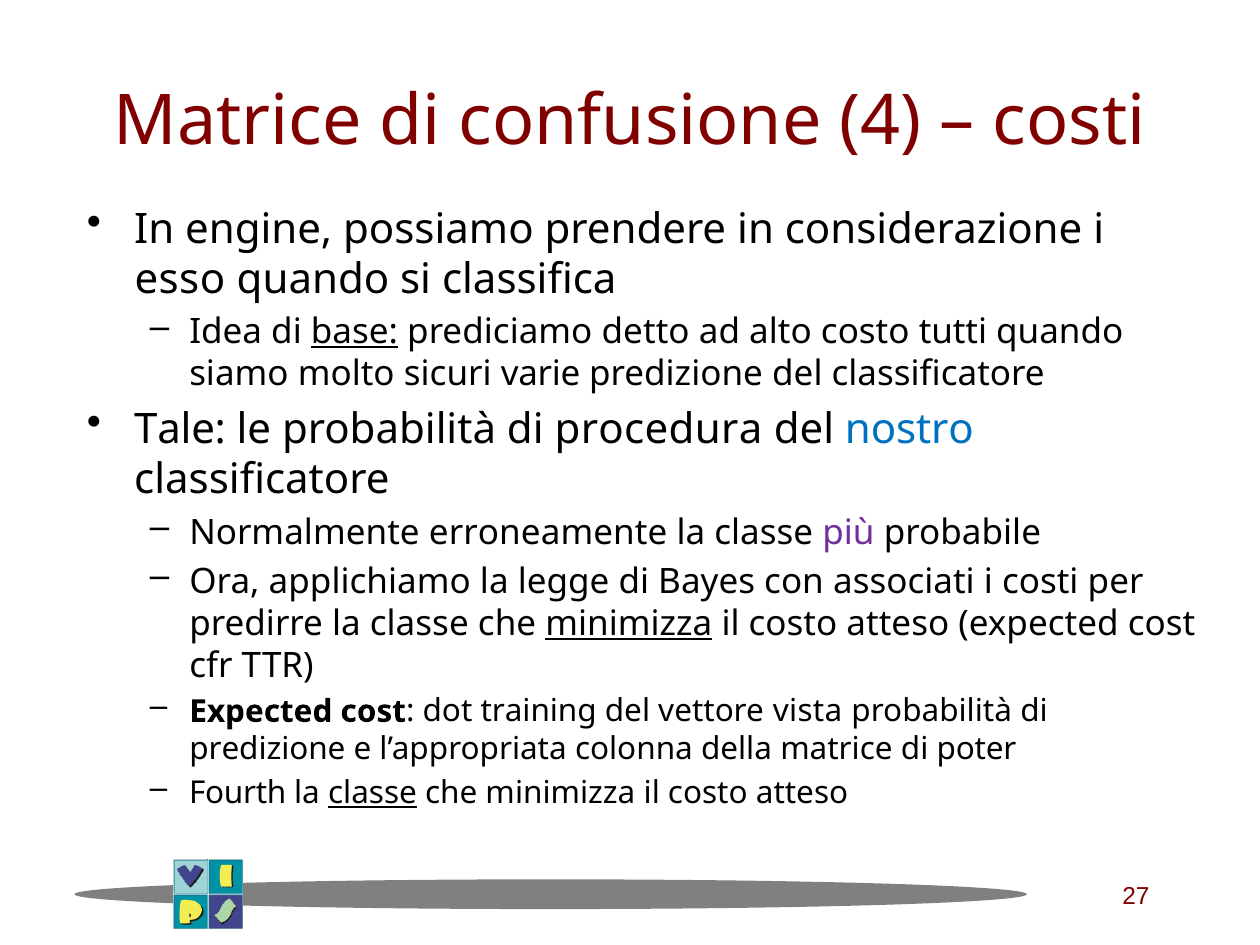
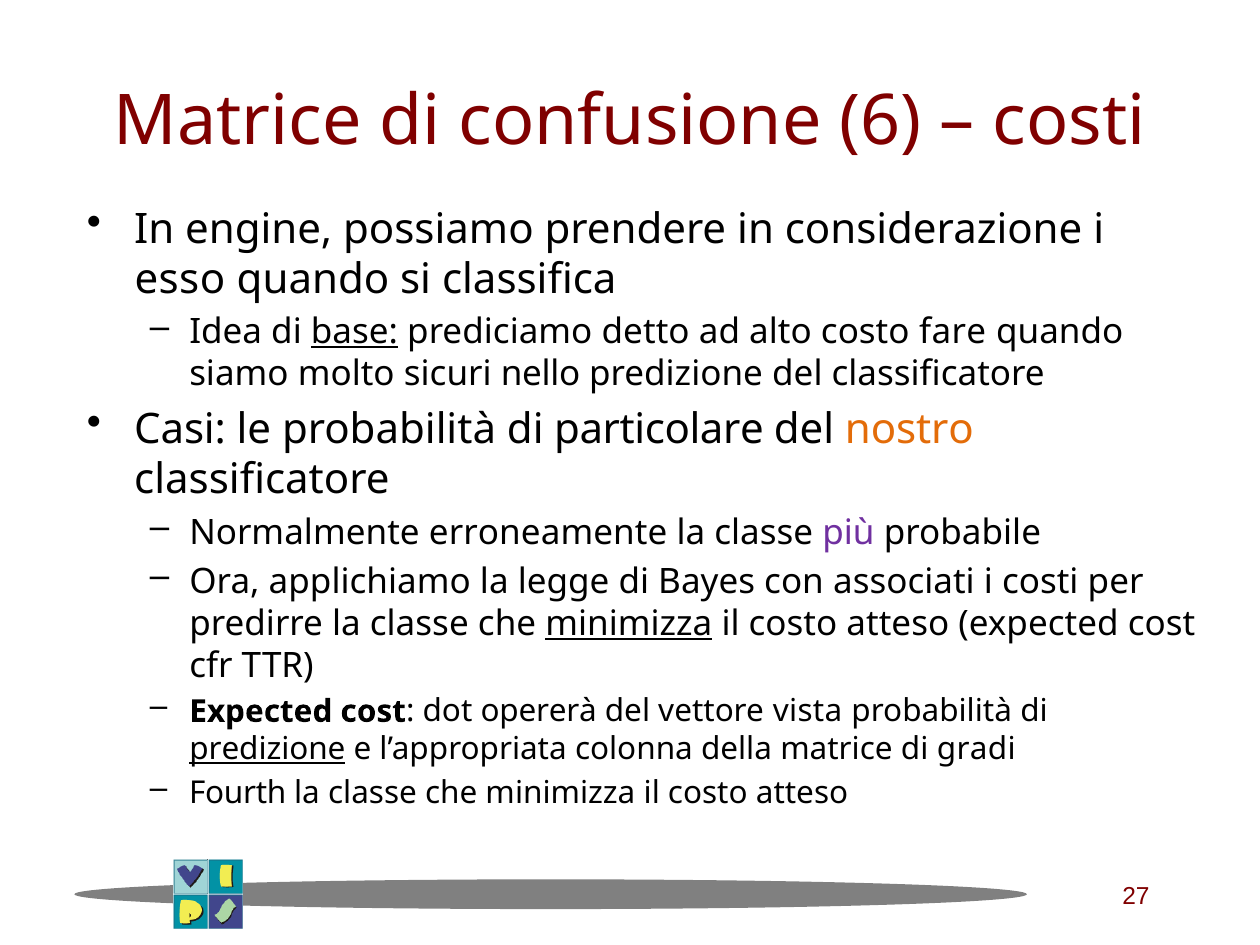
4: 4 -> 6
tutti: tutti -> fare
varie: varie -> nello
Tale: Tale -> Casi
procedura: procedura -> particolare
nostro colour: blue -> orange
training: training -> opererà
predizione at (267, 749) underline: none -> present
poter: poter -> gradi
classe at (372, 793) underline: present -> none
